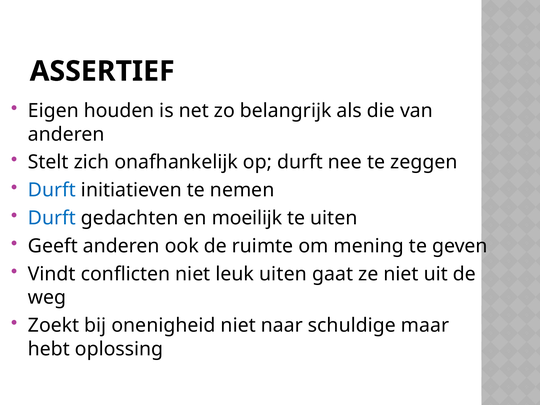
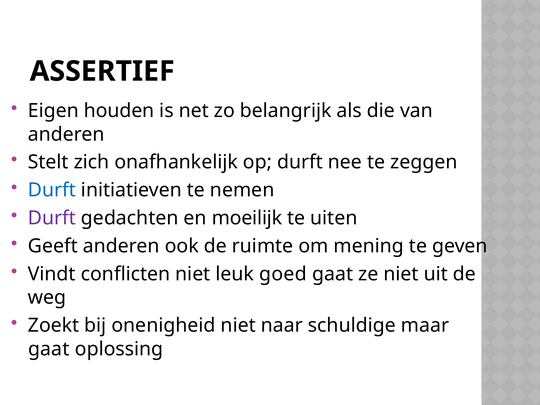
Durft at (52, 218) colour: blue -> purple
leuk uiten: uiten -> goed
hebt at (49, 349): hebt -> gaat
